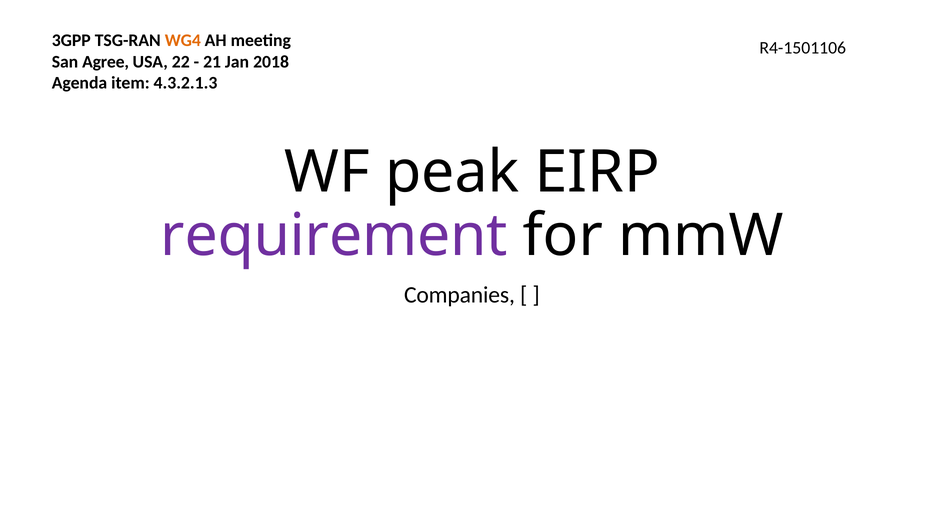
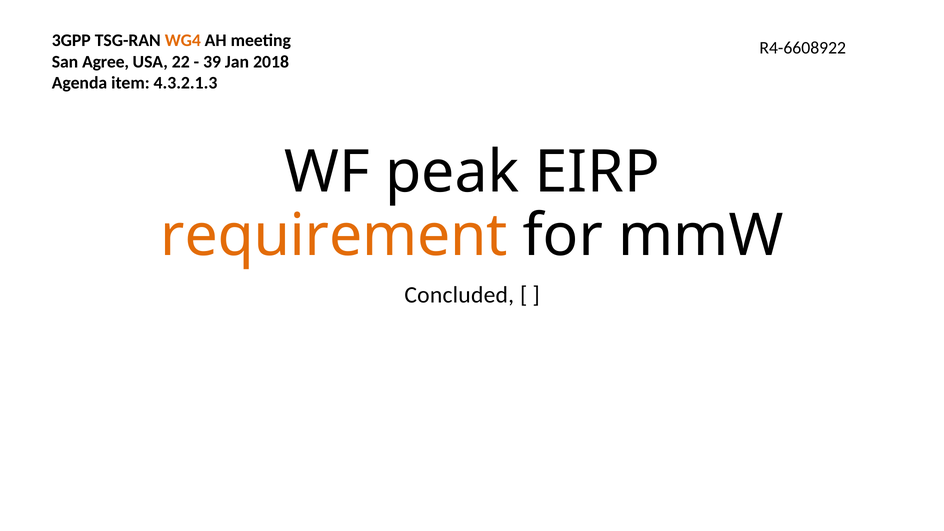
R4-1501106: R4-1501106 -> R4-6608922
21: 21 -> 39
requirement colour: purple -> orange
Companies: Companies -> Concluded
